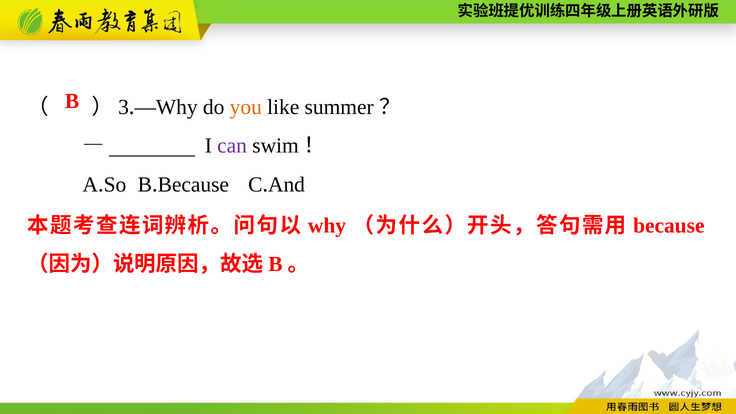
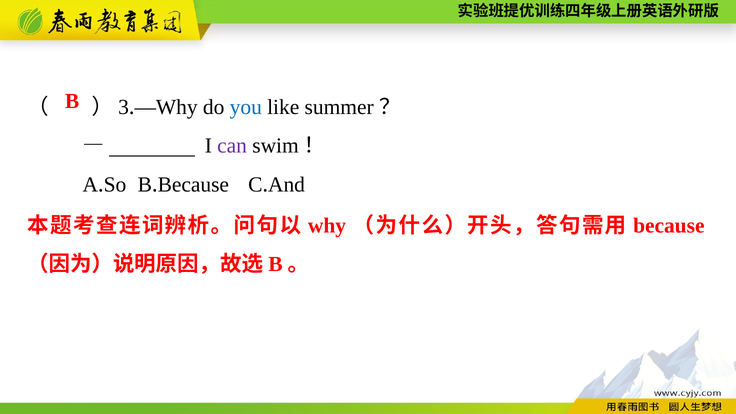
you colour: orange -> blue
